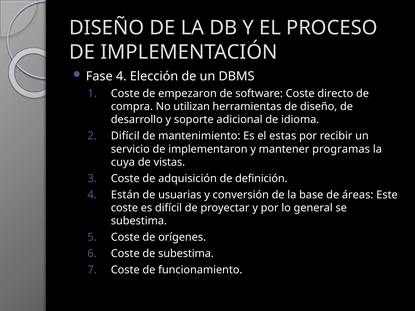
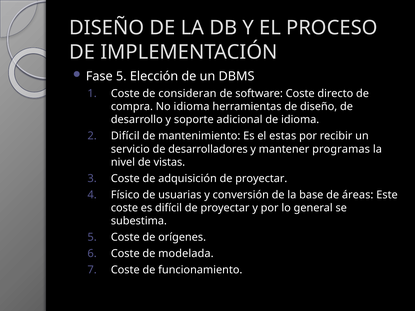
Fase 4: 4 -> 5
empezaron: empezaron -> consideran
No utilizan: utilizan -> idioma
implementaron: implementaron -> desarrolladores
cuya: cuya -> nivel
adquisición de definición: definición -> proyectar
Están: Están -> Físico
de subestima: subestima -> modelada
